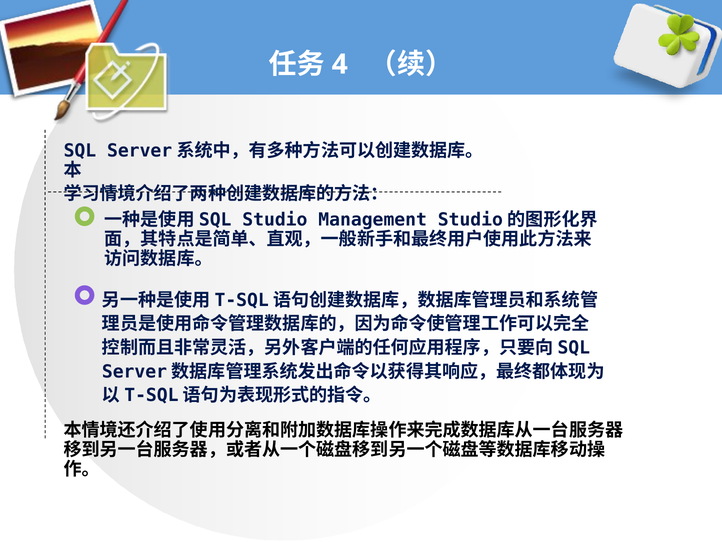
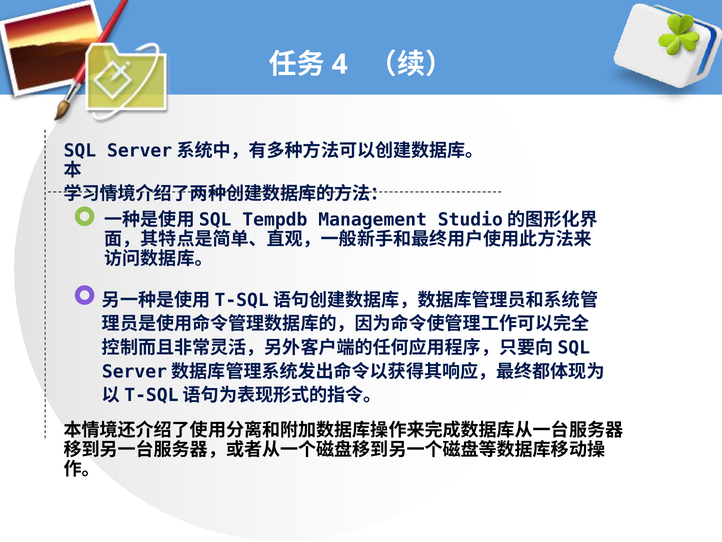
Studio: Studio -> Tempdb
